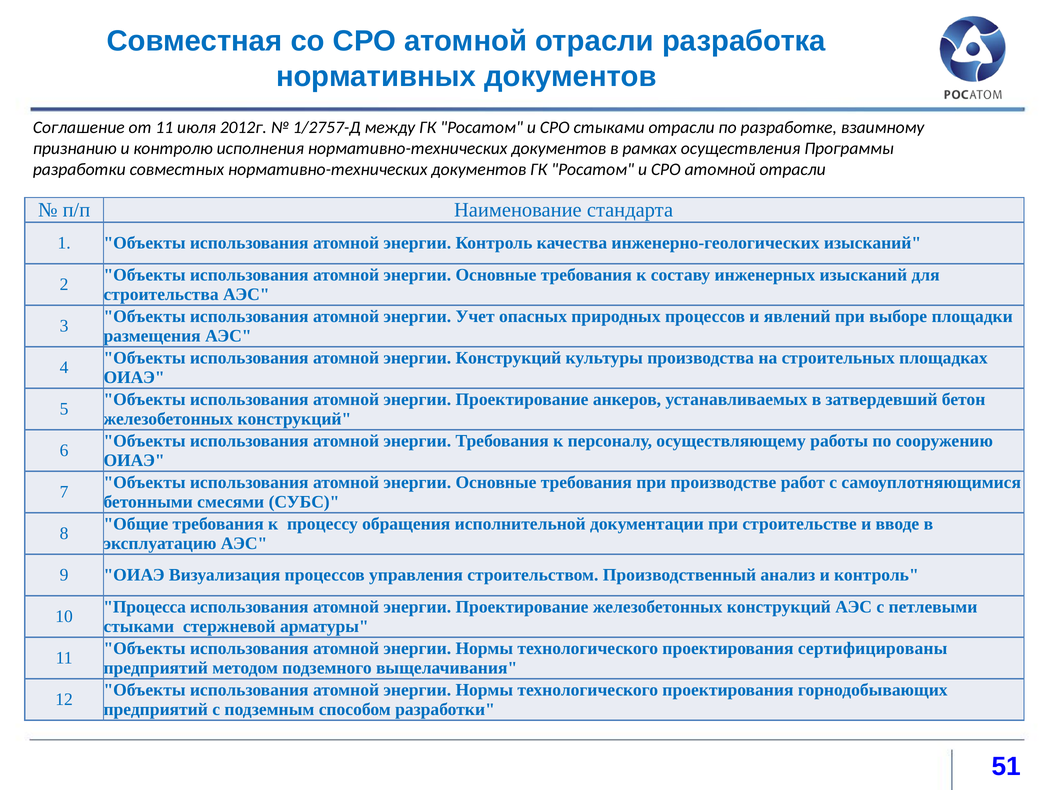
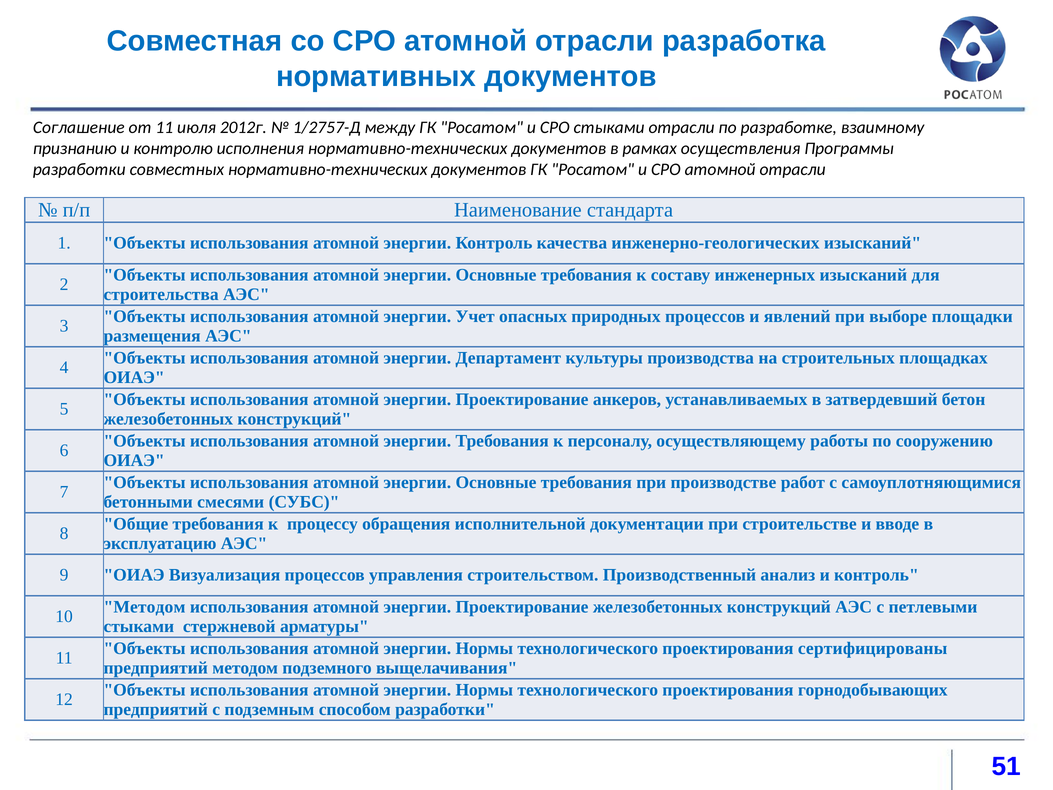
энергии Конструкций: Конструкций -> Департамент
Процесса at (145, 607): Процесса -> Методом
